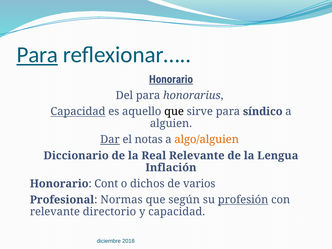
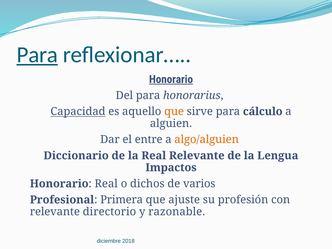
que at (174, 112) colour: black -> orange
síndico: síndico -> cálculo
Dar underline: present -> none
notas: notas -> entre
Inflación: Inflación -> Impactos
Honorario Cont: Cont -> Real
Normas: Normas -> Primera
según: según -> ajuste
profesión underline: present -> none
y capacidad: capacidad -> razonable
